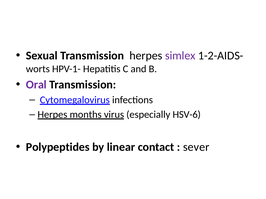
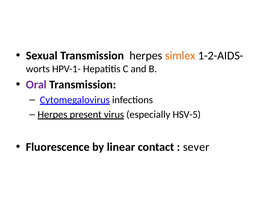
simlex colour: purple -> orange
months: months -> present
HSV-6: HSV-6 -> HSV-5
Polypeptides: Polypeptides -> Fluorescence
